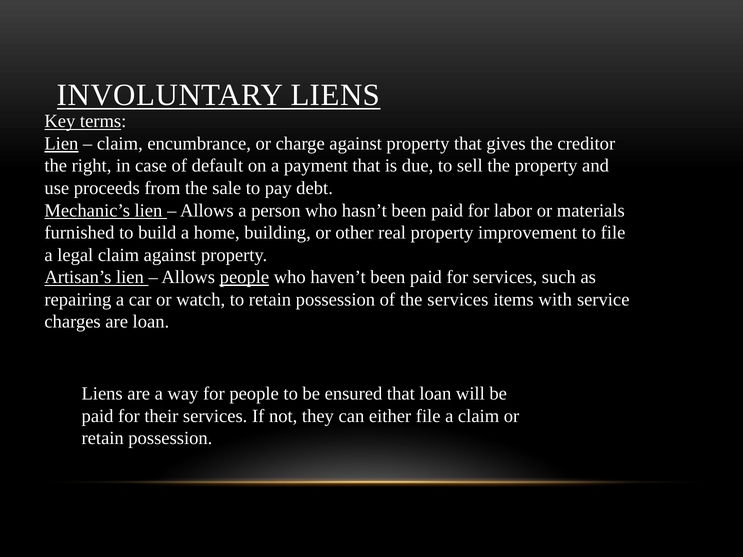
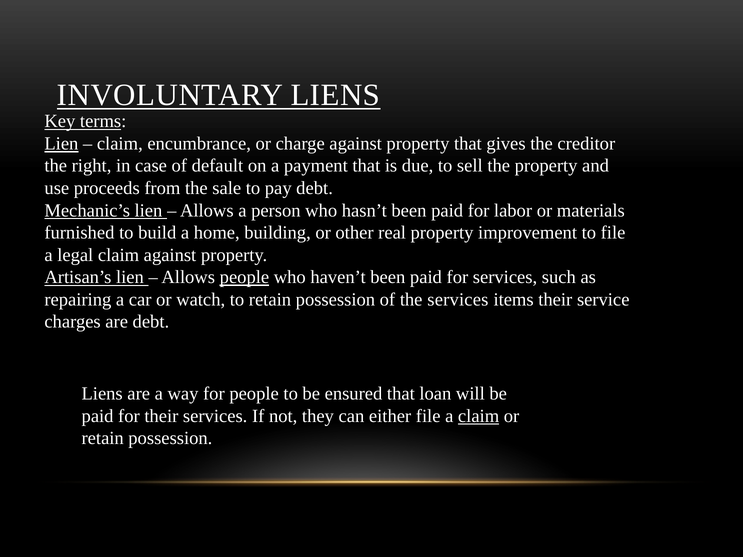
items with: with -> their
are loan: loan -> debt
claim at (479, 416) underline: none -> present
